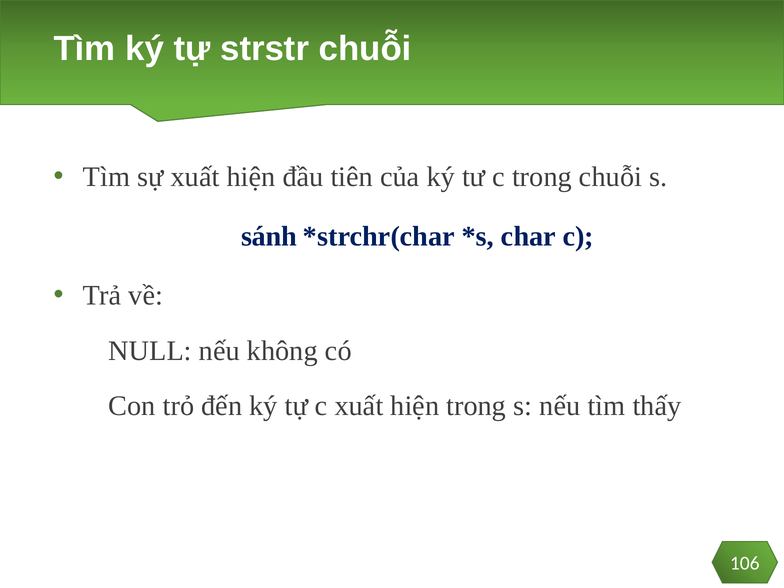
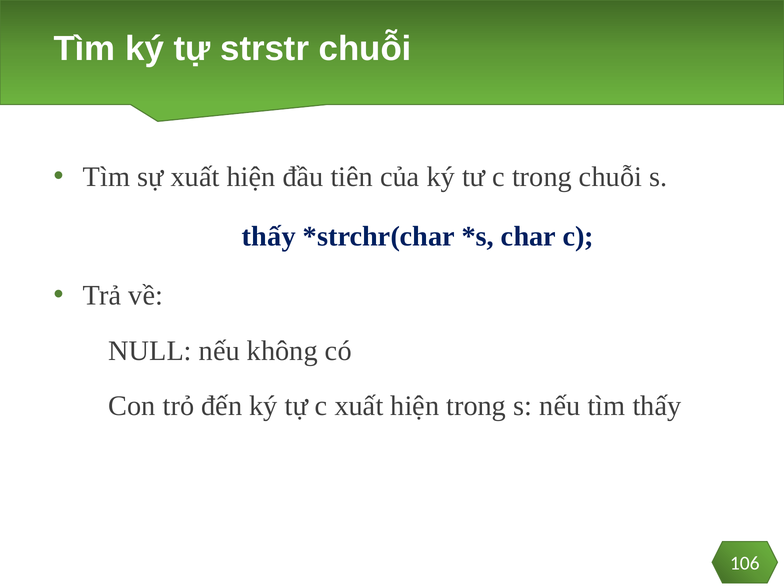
sánh at (269, 236): sánh -> thấy
